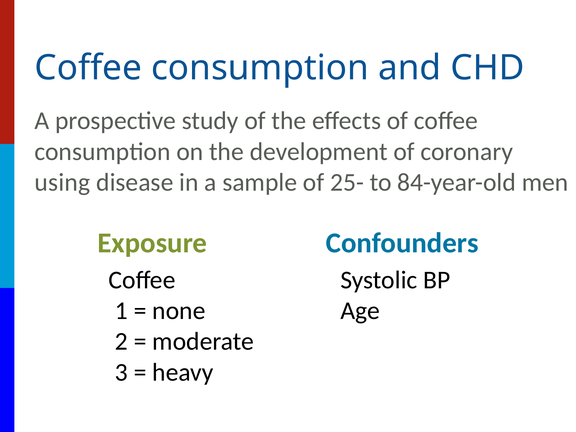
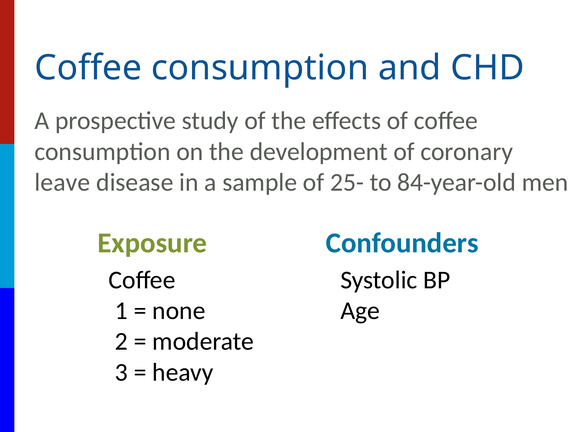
using: using -> leave
